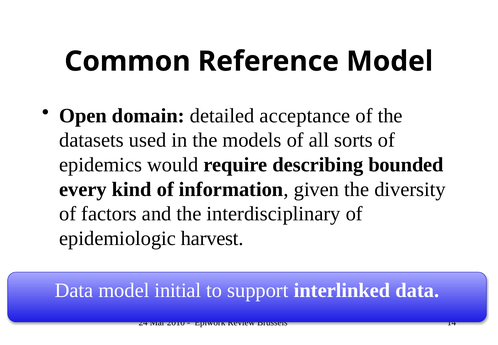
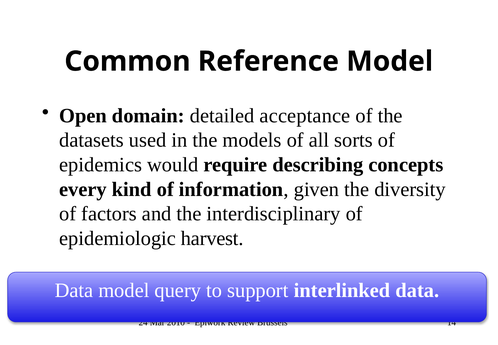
bounded: bounded -> concepts
initial: initial -> query
